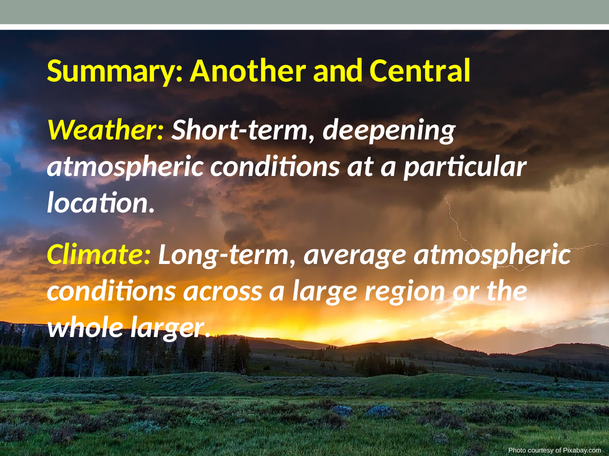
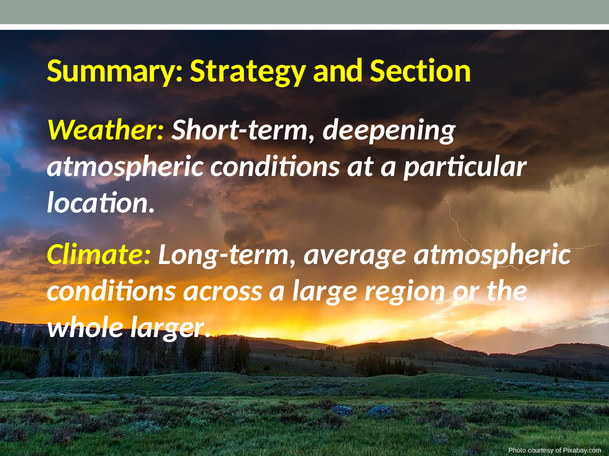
Another: Another -> Strategy
Central: Central -> Section
